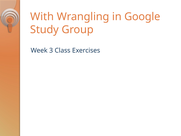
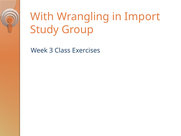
Google: Google -> Import
